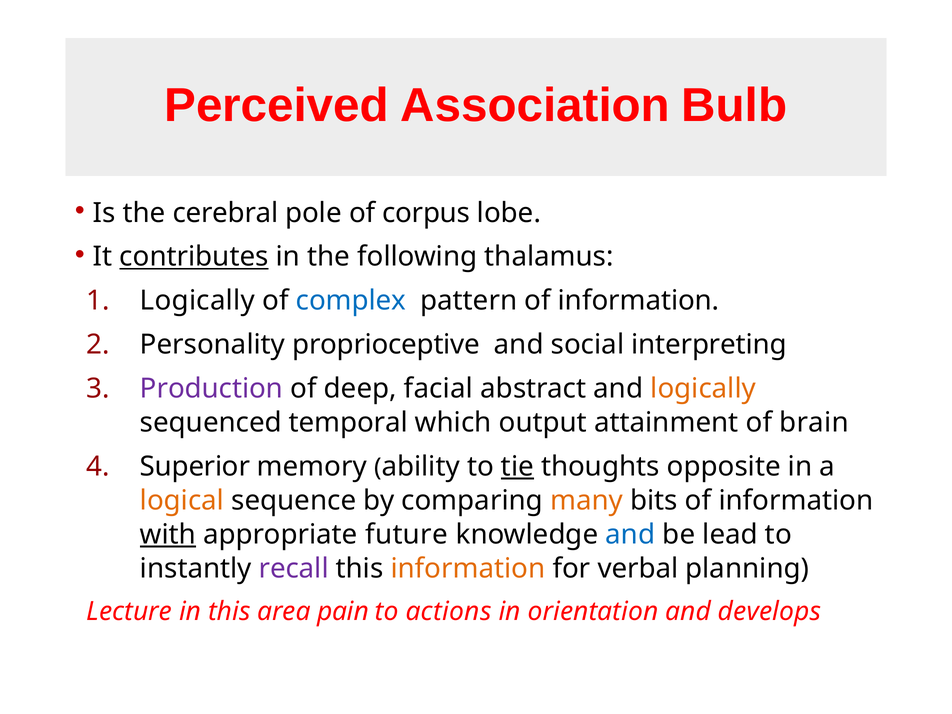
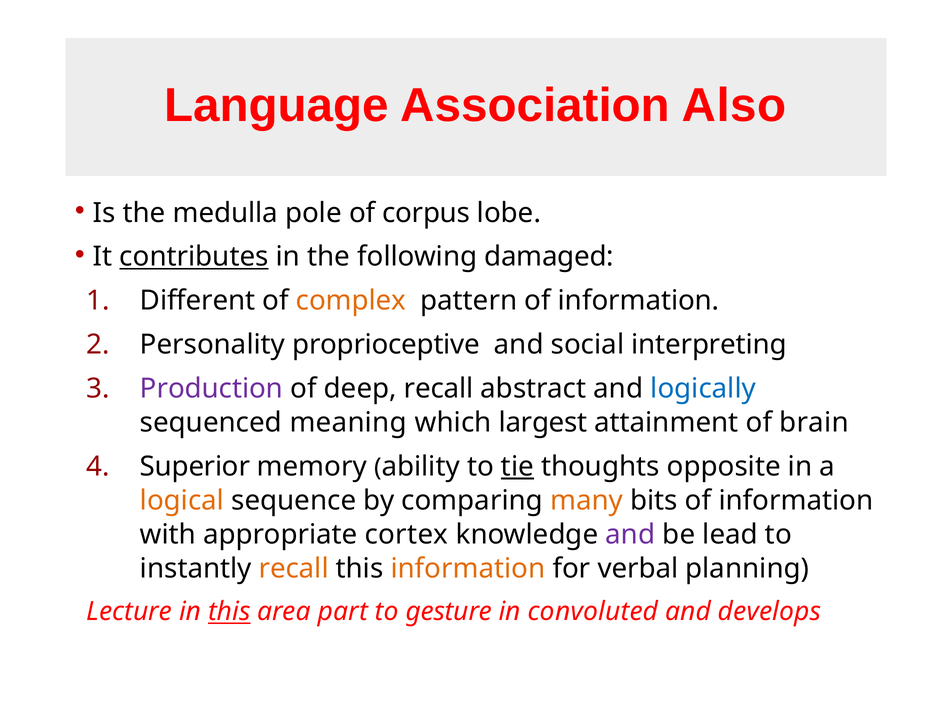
Perceived: Perceived -> Language
Bulb: Bulb -> Also
cerebral: cerebral -> medulla
thalamus: thalamus -> damaged
Logically at (197, 301): Logically -> Different
complex colour: blue -> orange
deep facial: facial -> recall
logically at (703, 389) colour: orange -> blue
temporal: temporal -> meaning
output: output -> largest
with underline: present -> none
future: future -> cortex
and at (630, 534) colour: blue -> purple
recall at (294, 568) colour: purple -> orange
this at (229, 612) underline: none -> present
pain: pain -> part
actions: actions -> gesture
orientation: orientation -> convoluted
